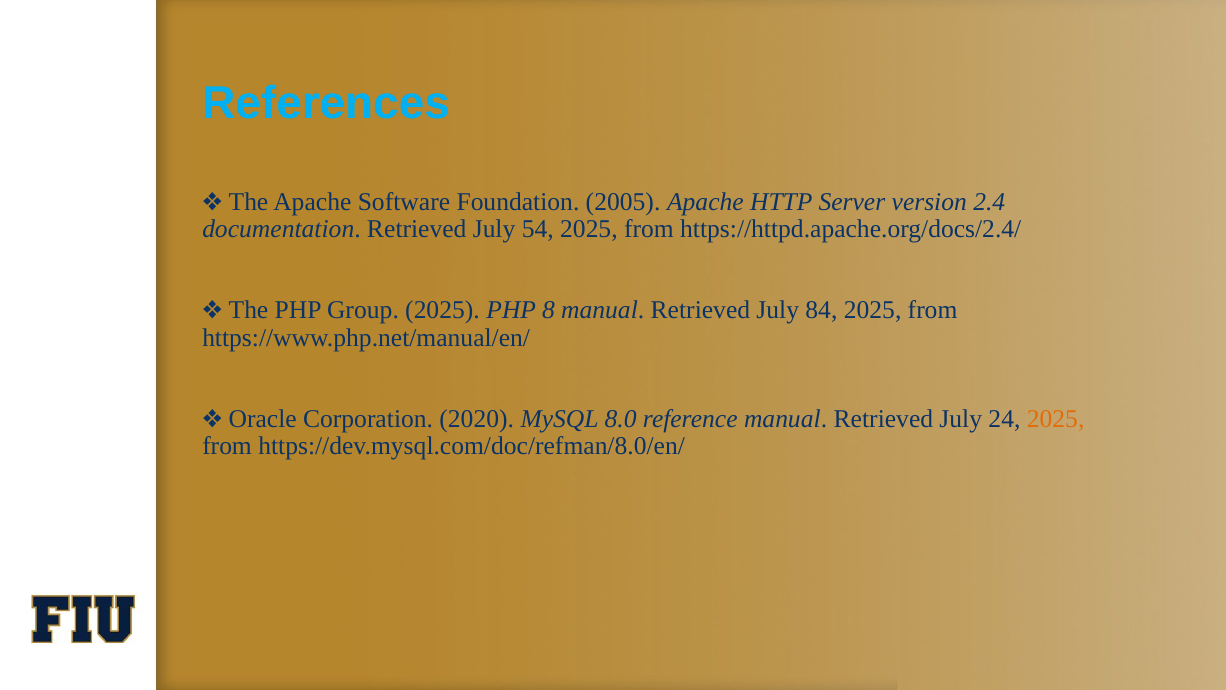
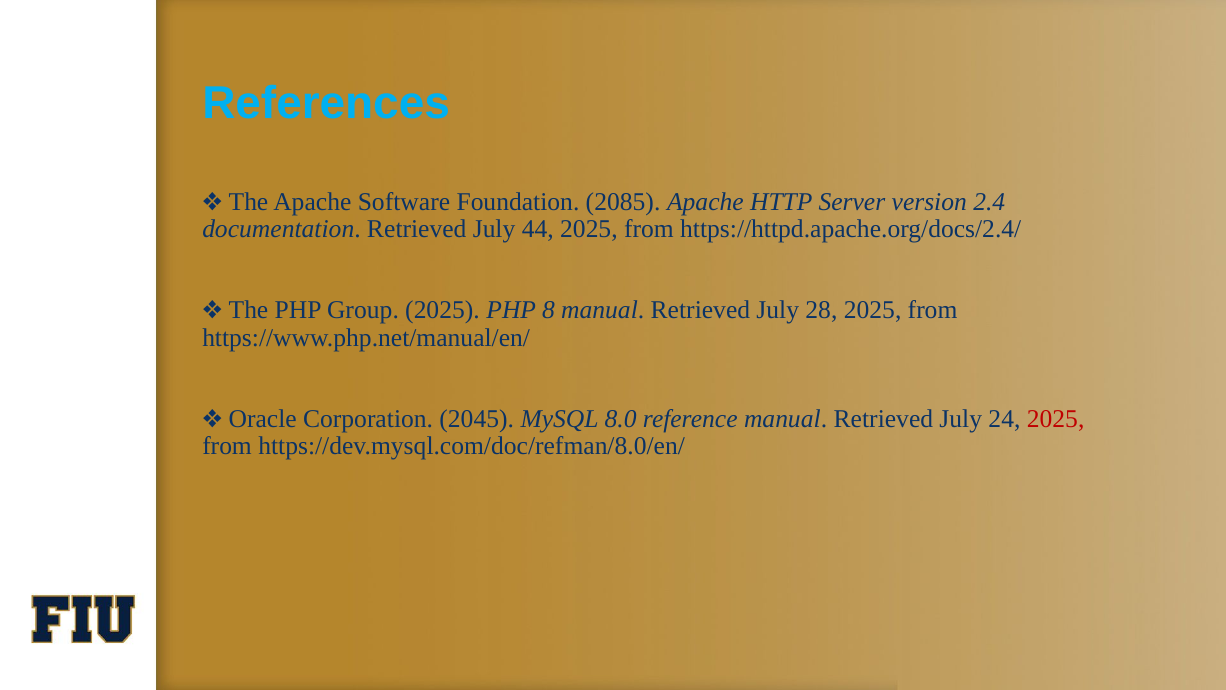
2005: 2005 -> 2085
54: 54 -> 44
84: 84 -> 28
2020: 2020 -> 2045
2025 at (1056, 418) colour: orange -> red
